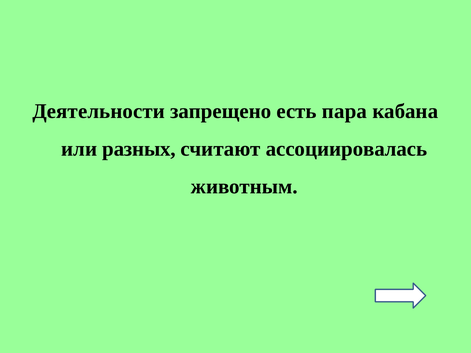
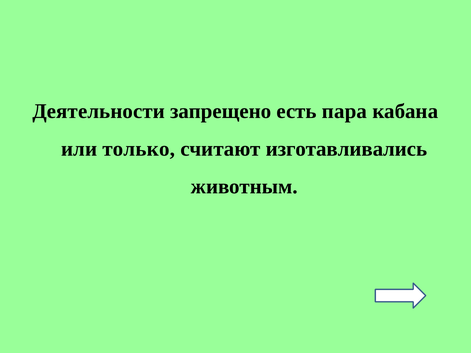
разных: разных -> только
ассоциировалась: ассоциировалась -> изготавливались
